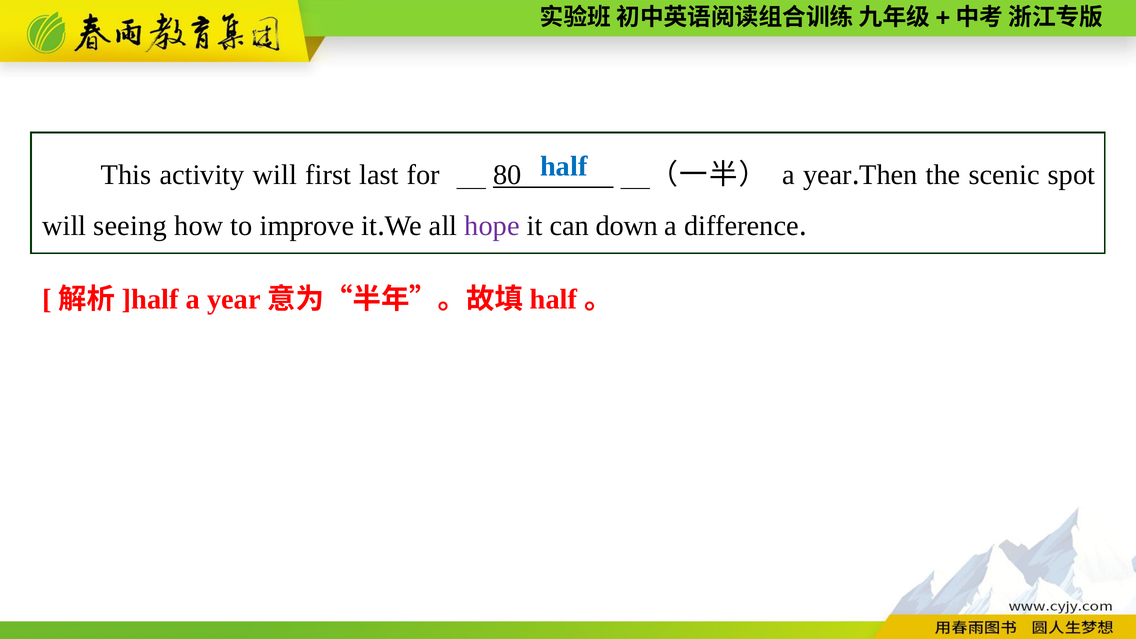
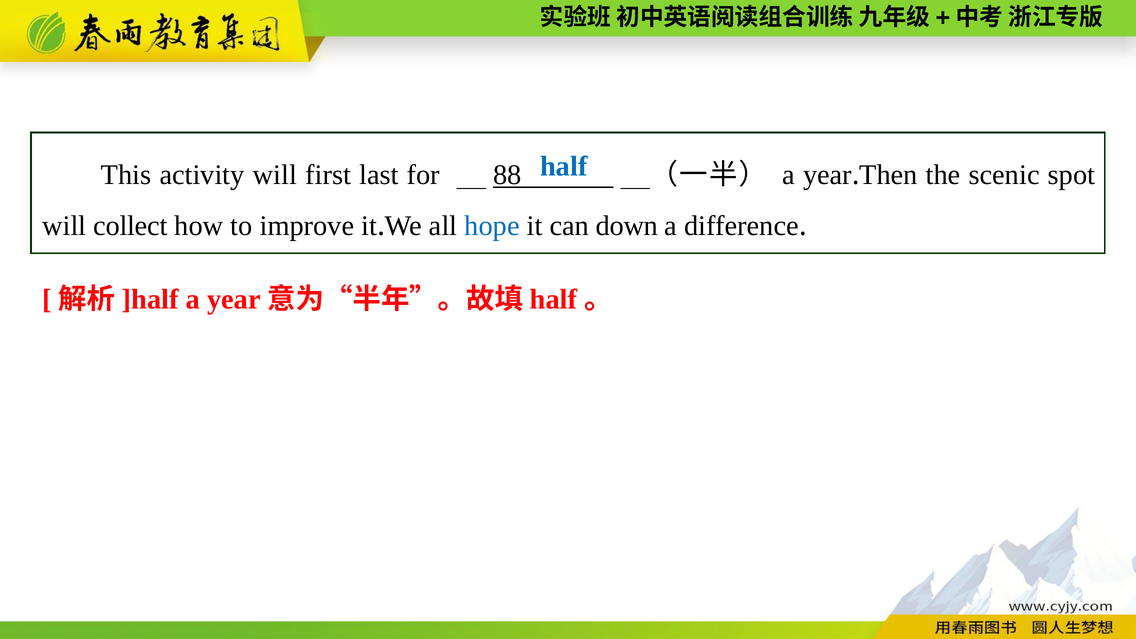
80: 80 -> 88
seeing: seeing -> collect
hope colour: purple -> blue
